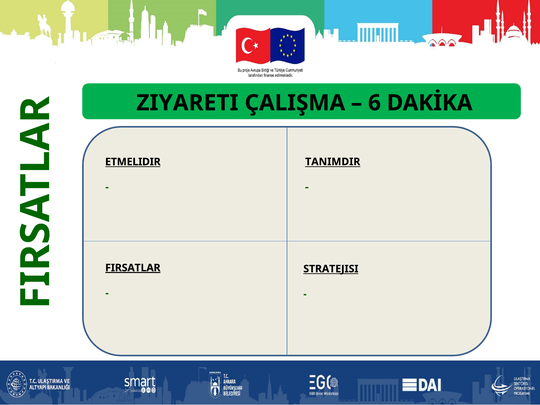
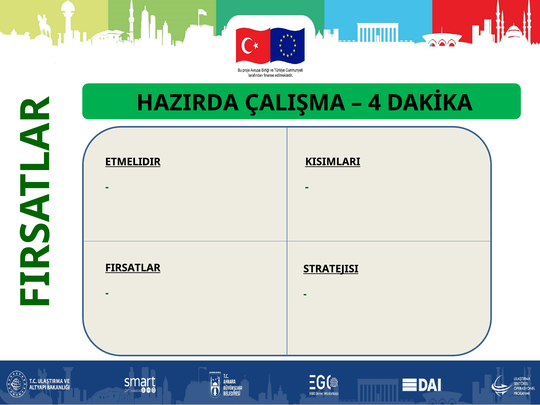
ZIYARETI: ZIYARETI -> HAZIRDA
6: 6 -> 4
TANIMDIR: TANIMDIR -> KISIMLARI
FIRSATLAR underline: present -> none
